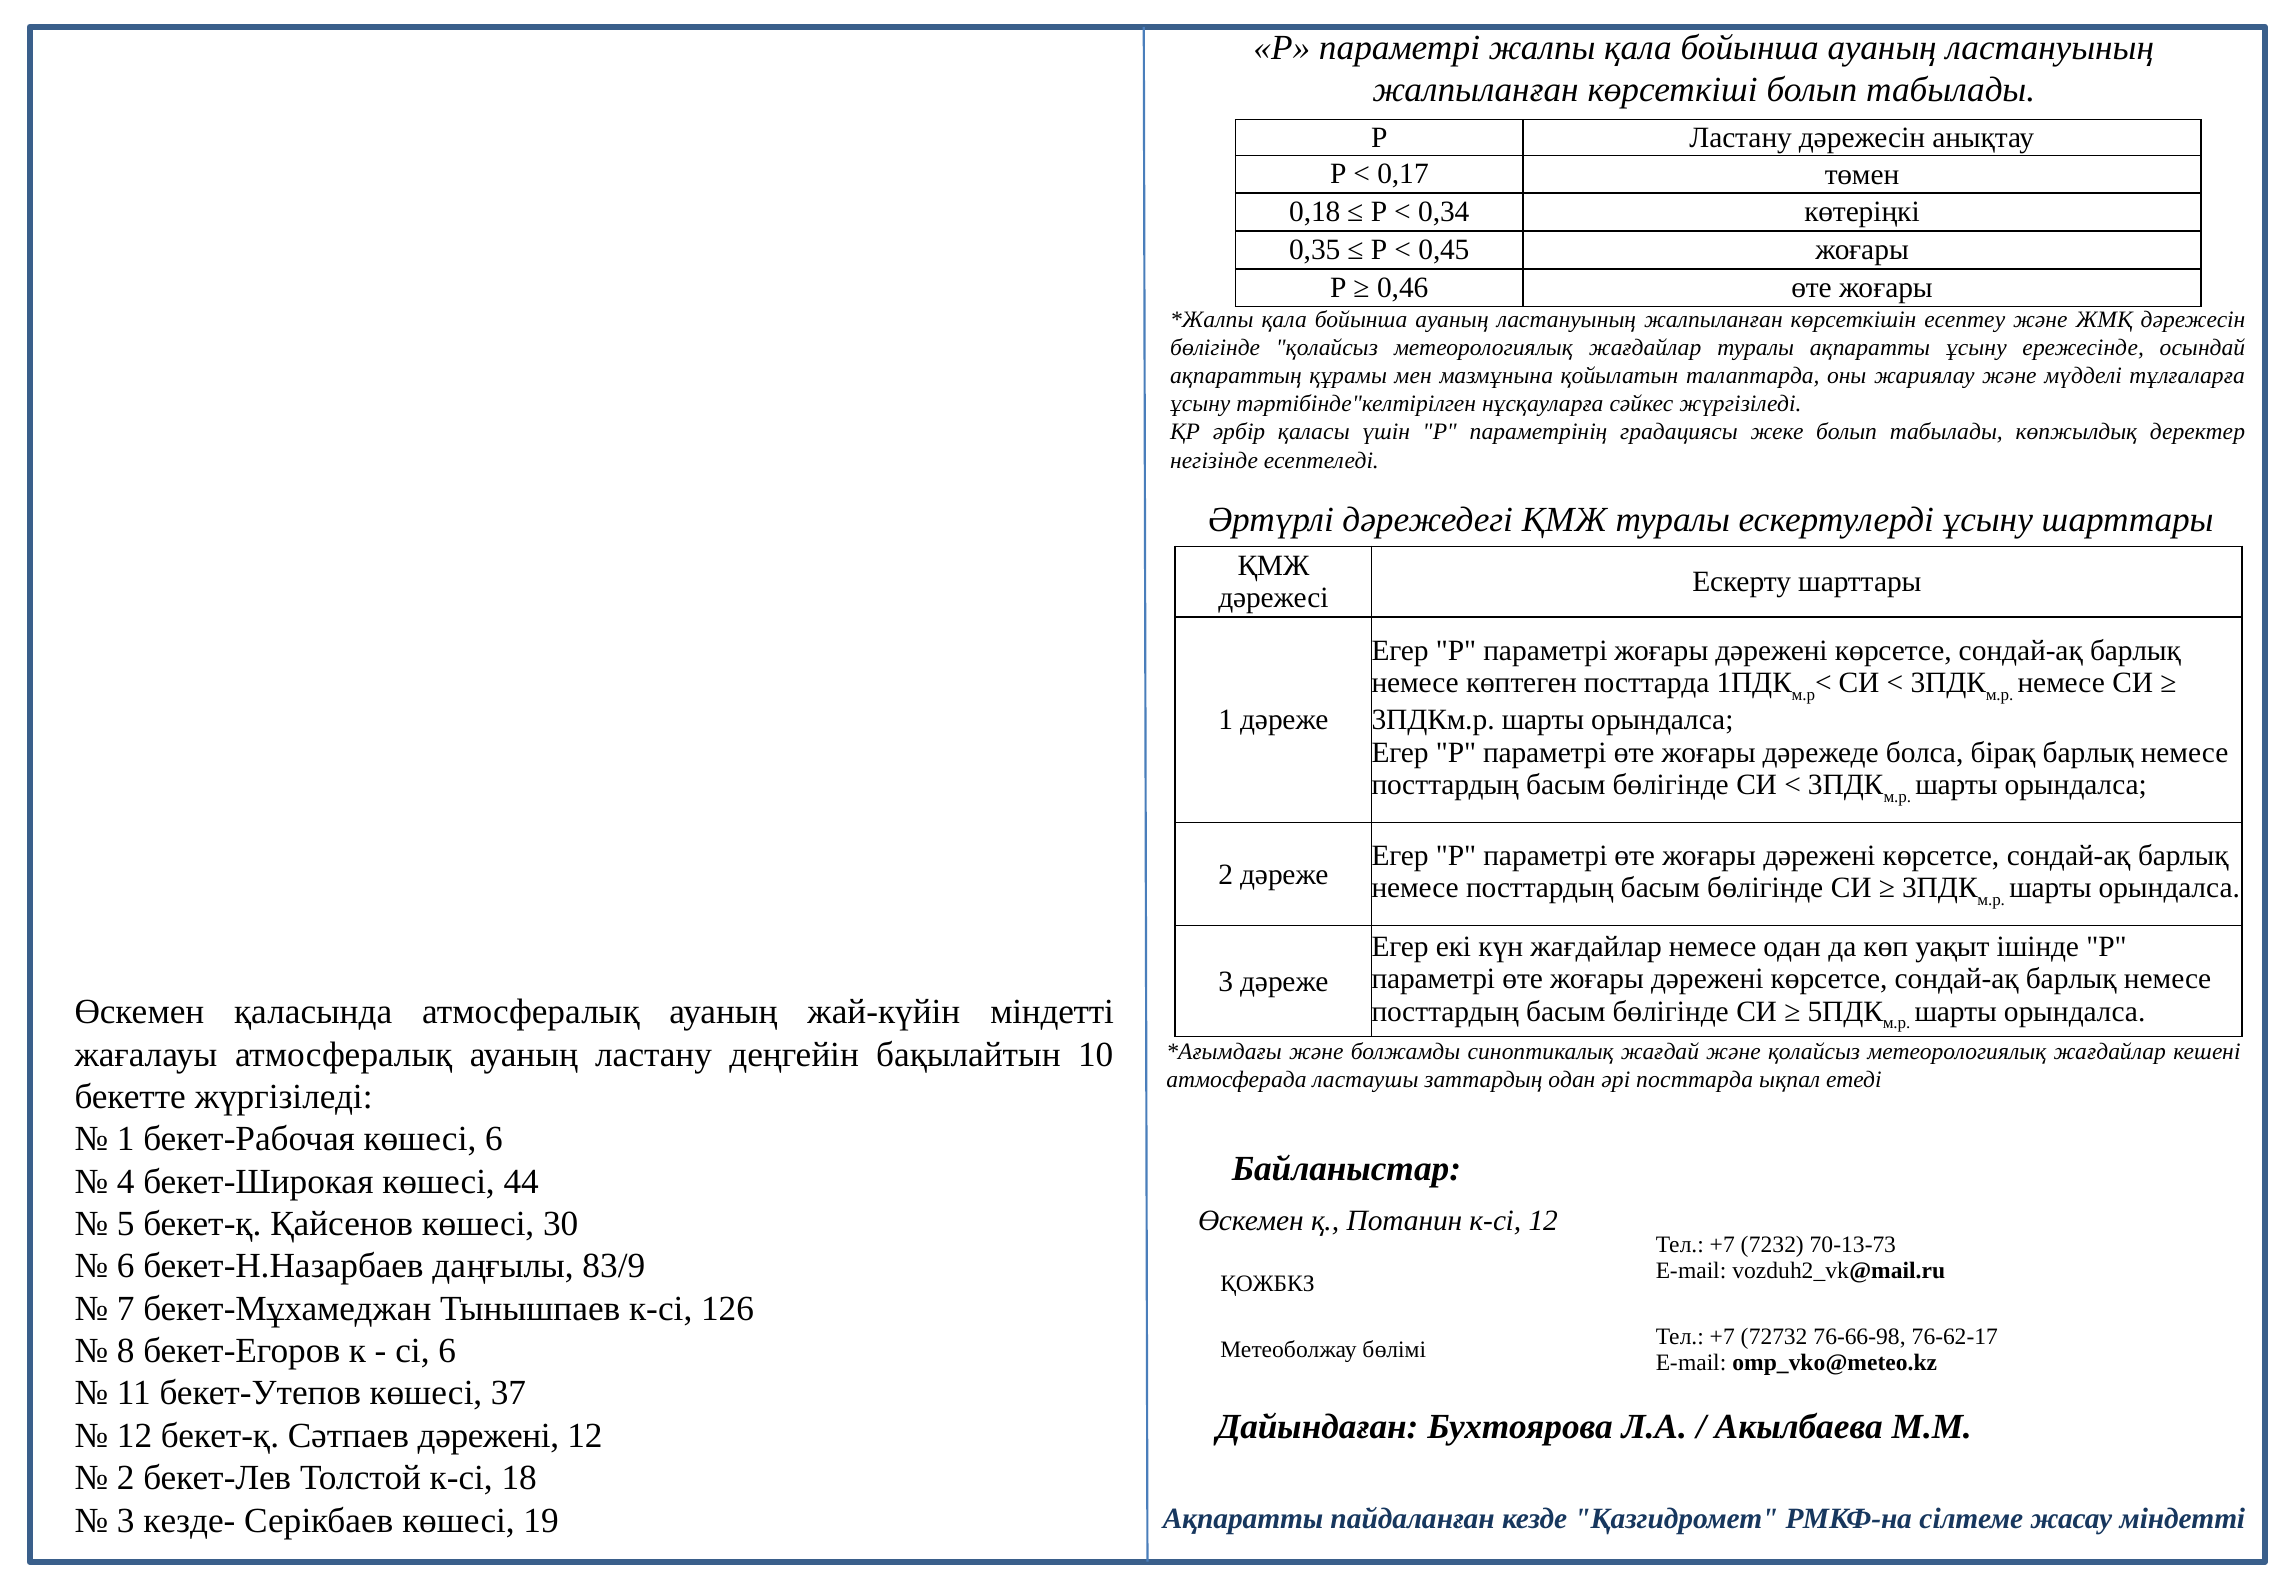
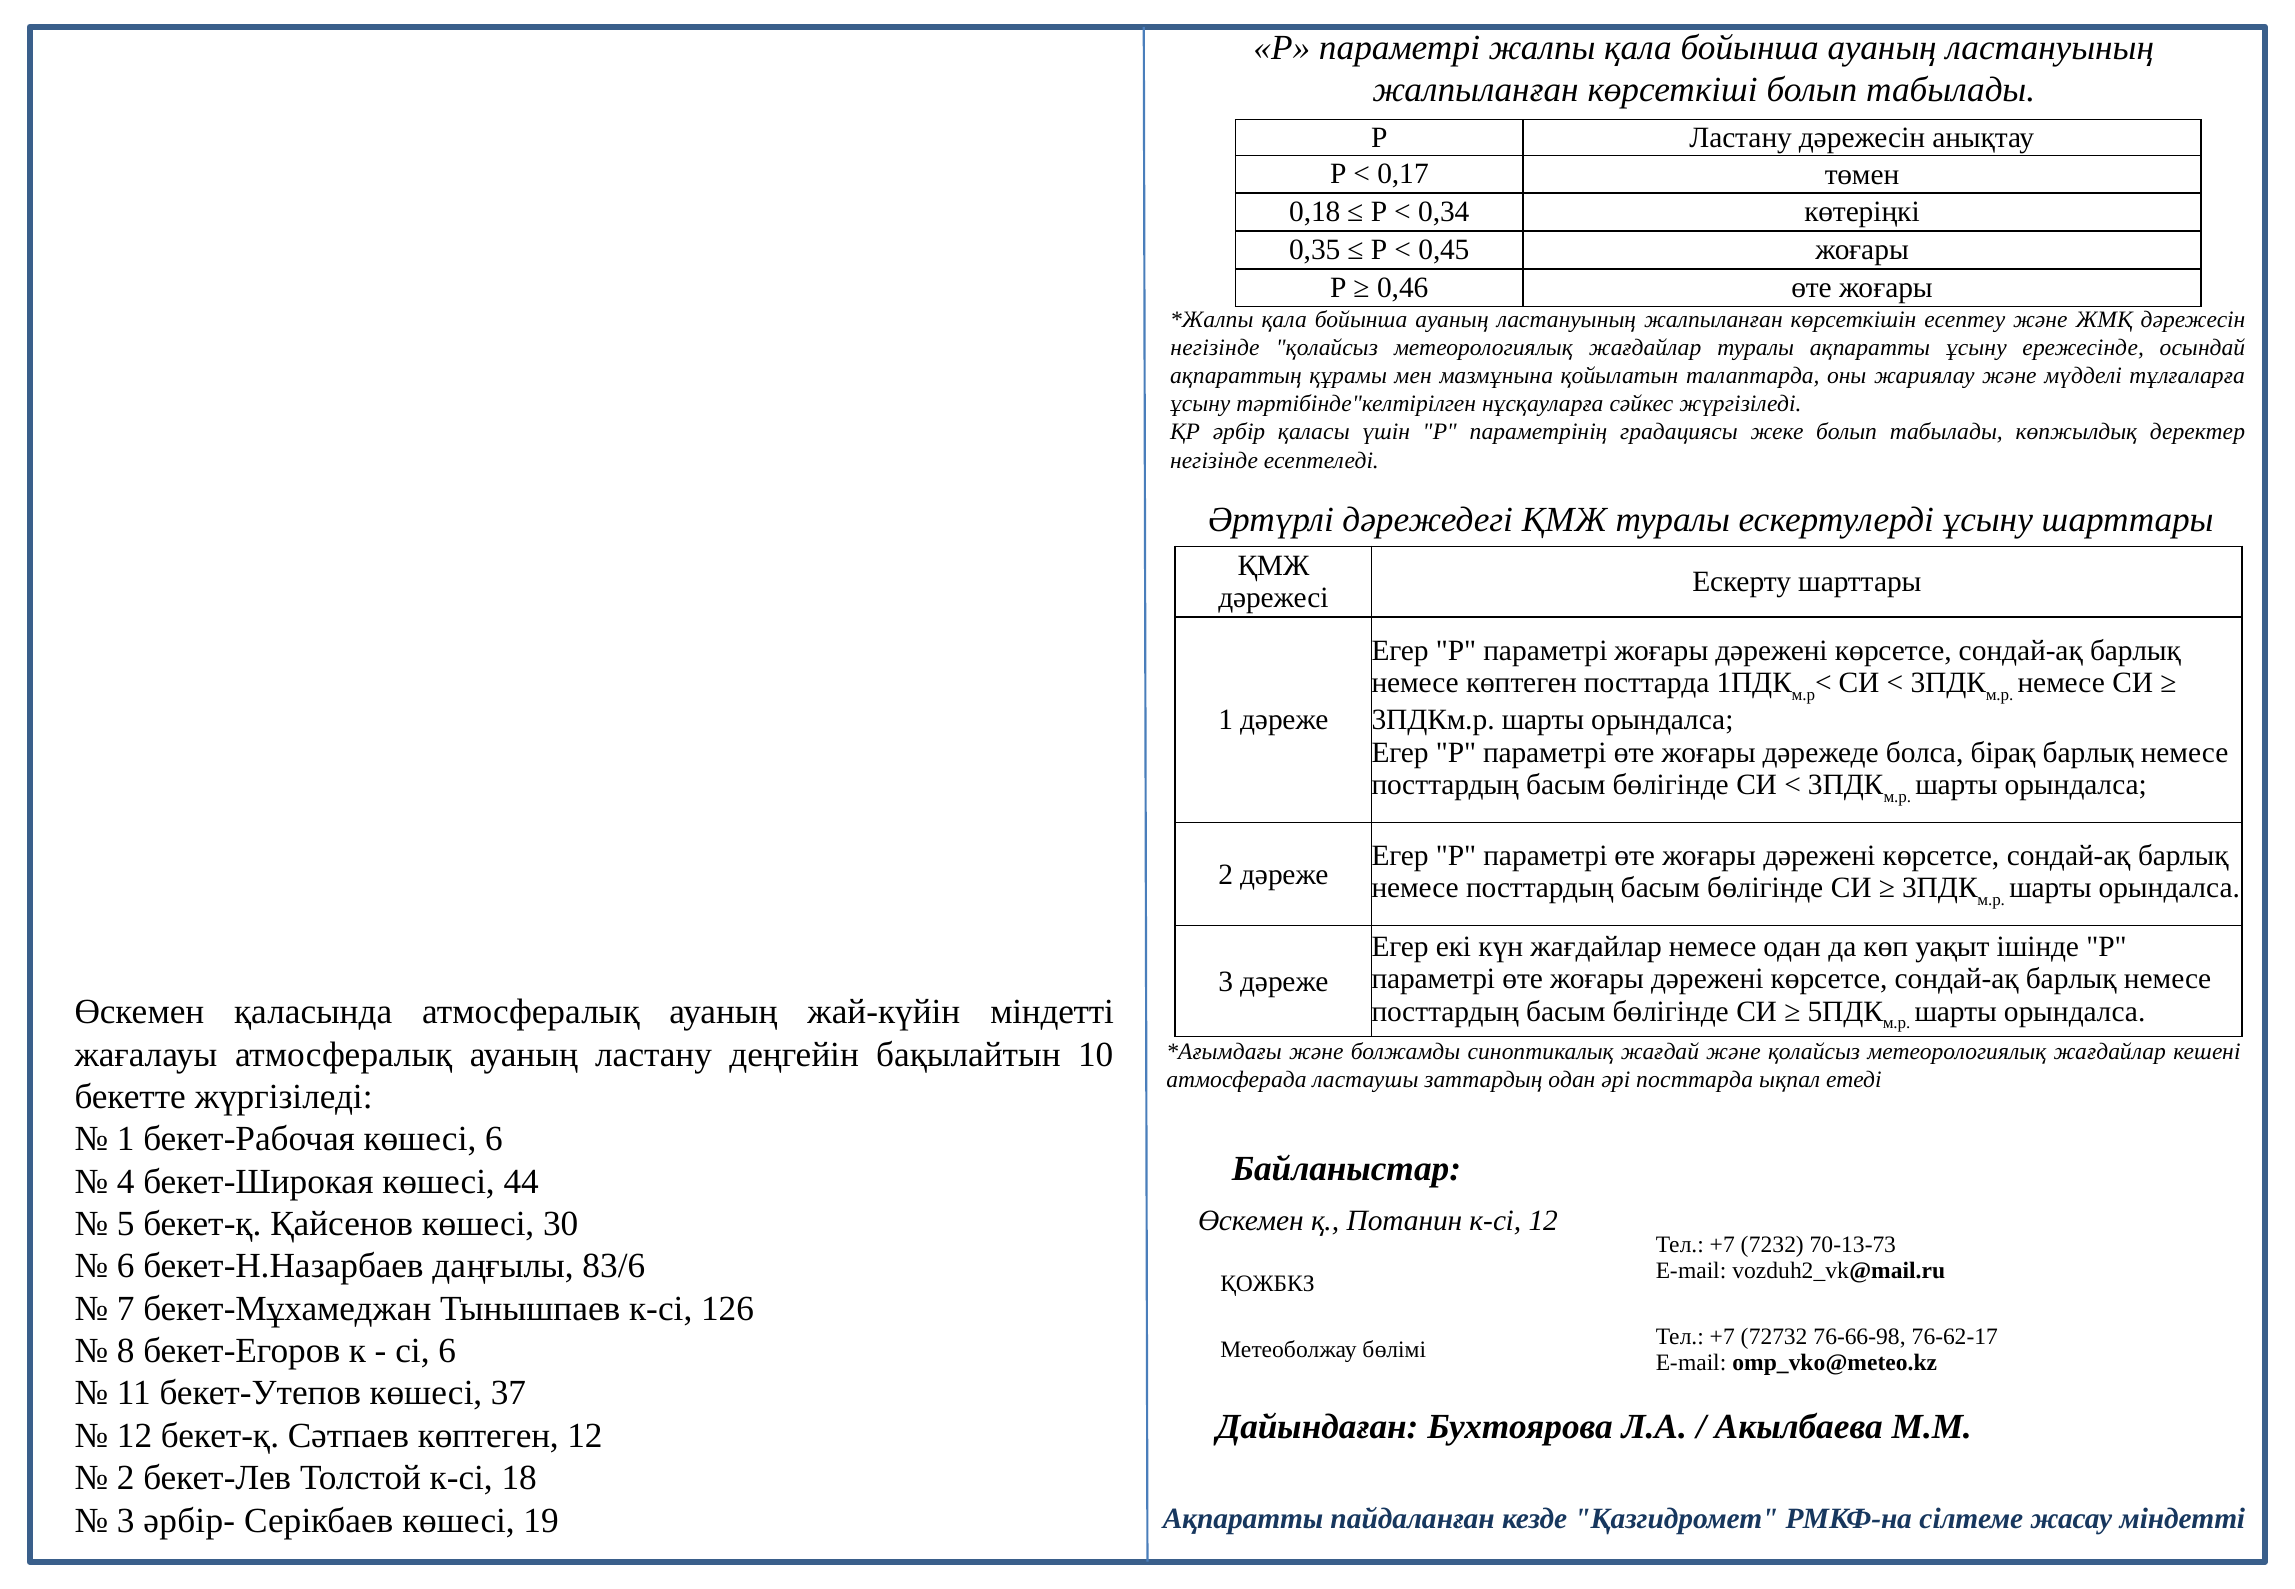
бөлігінде at (1215, 348): бөлігінде -> негізінде
83/9: 83/9 -> 83/6
Сәтпаев дәрежені: дәрежені -> көптеген
кезде-: кезде- -> әрбір-
